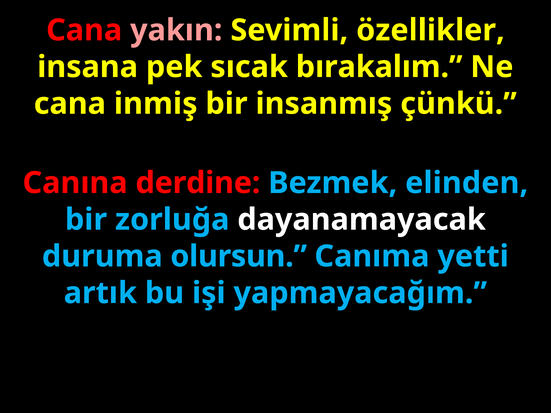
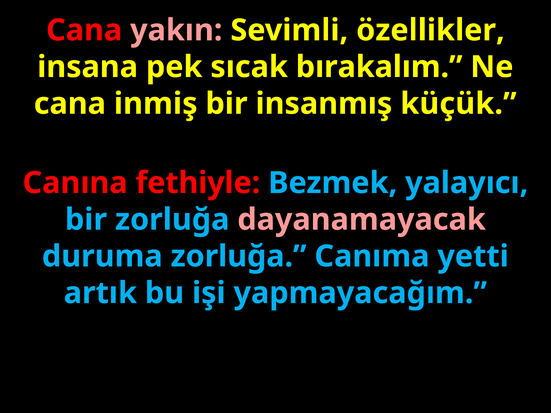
çünkü: çünkü -> küçük
derdine: derdine -> fethiyle
elinden: elinden -> yalayıcı
dayanamayacak colour: white -> pink
duruma olursun: olursun -> zorluğa
